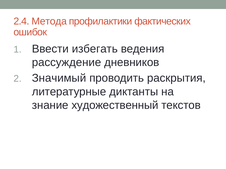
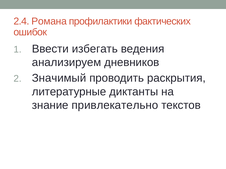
Метода: Метода -> Романа
рассуждение: рассуждение -> анализируем
художественный: художественный -> привлекательно
